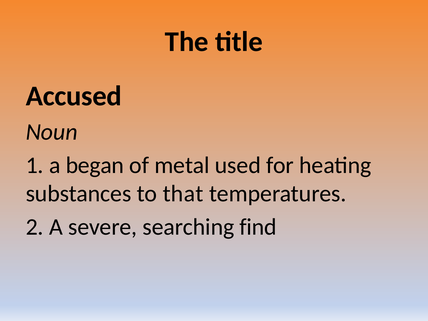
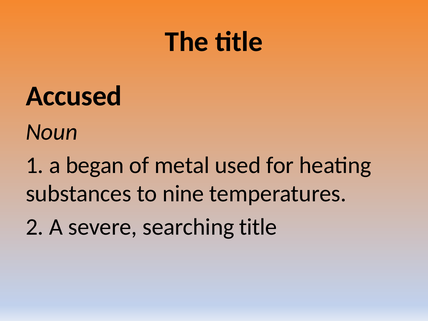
that: that -> nine
searching find: find -> title
